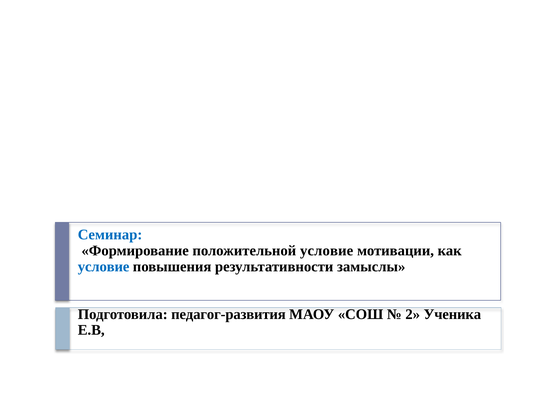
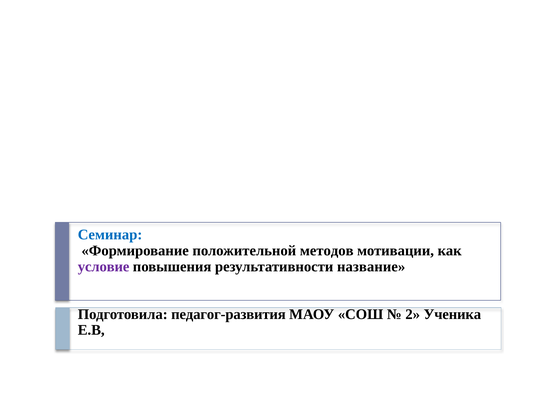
положительной условие: условие -> методов
условие at (104, 266) colour: blue -> purple
замыслы: замыслы -> название
